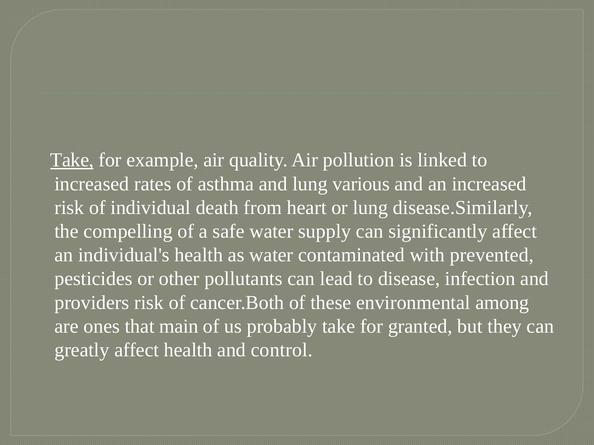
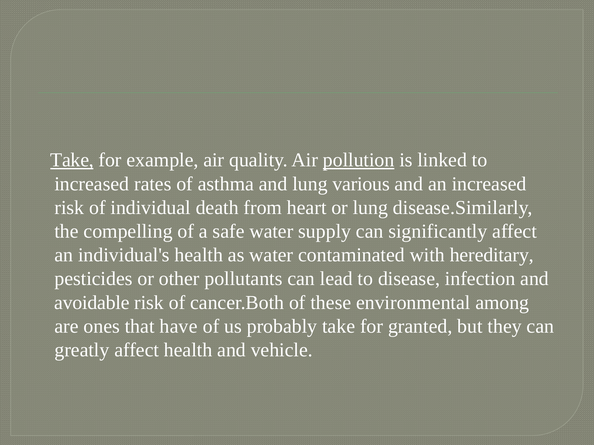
pollution underline: none -> present
prevented: prevented -> hereditary
providers: providers -> avoidable
main: main -> have
control: control -> vehicle
